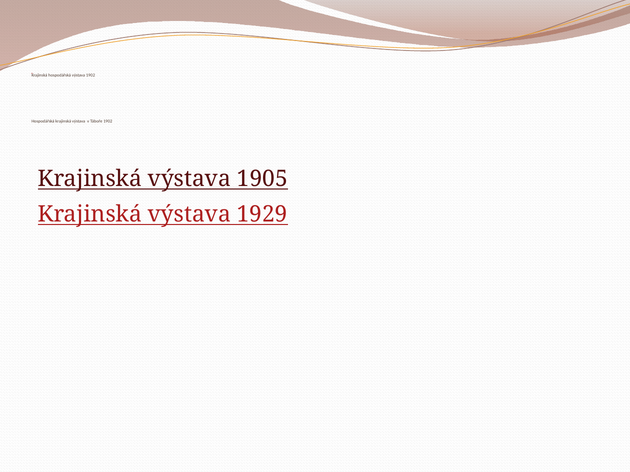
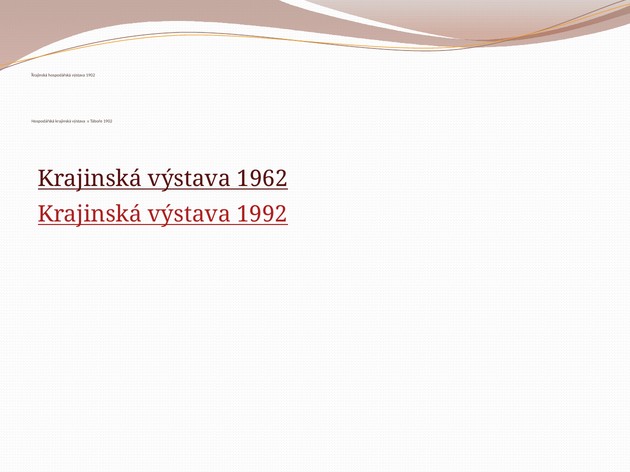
1905: 1905 -> 1962
1929: 1929 -> 1992
